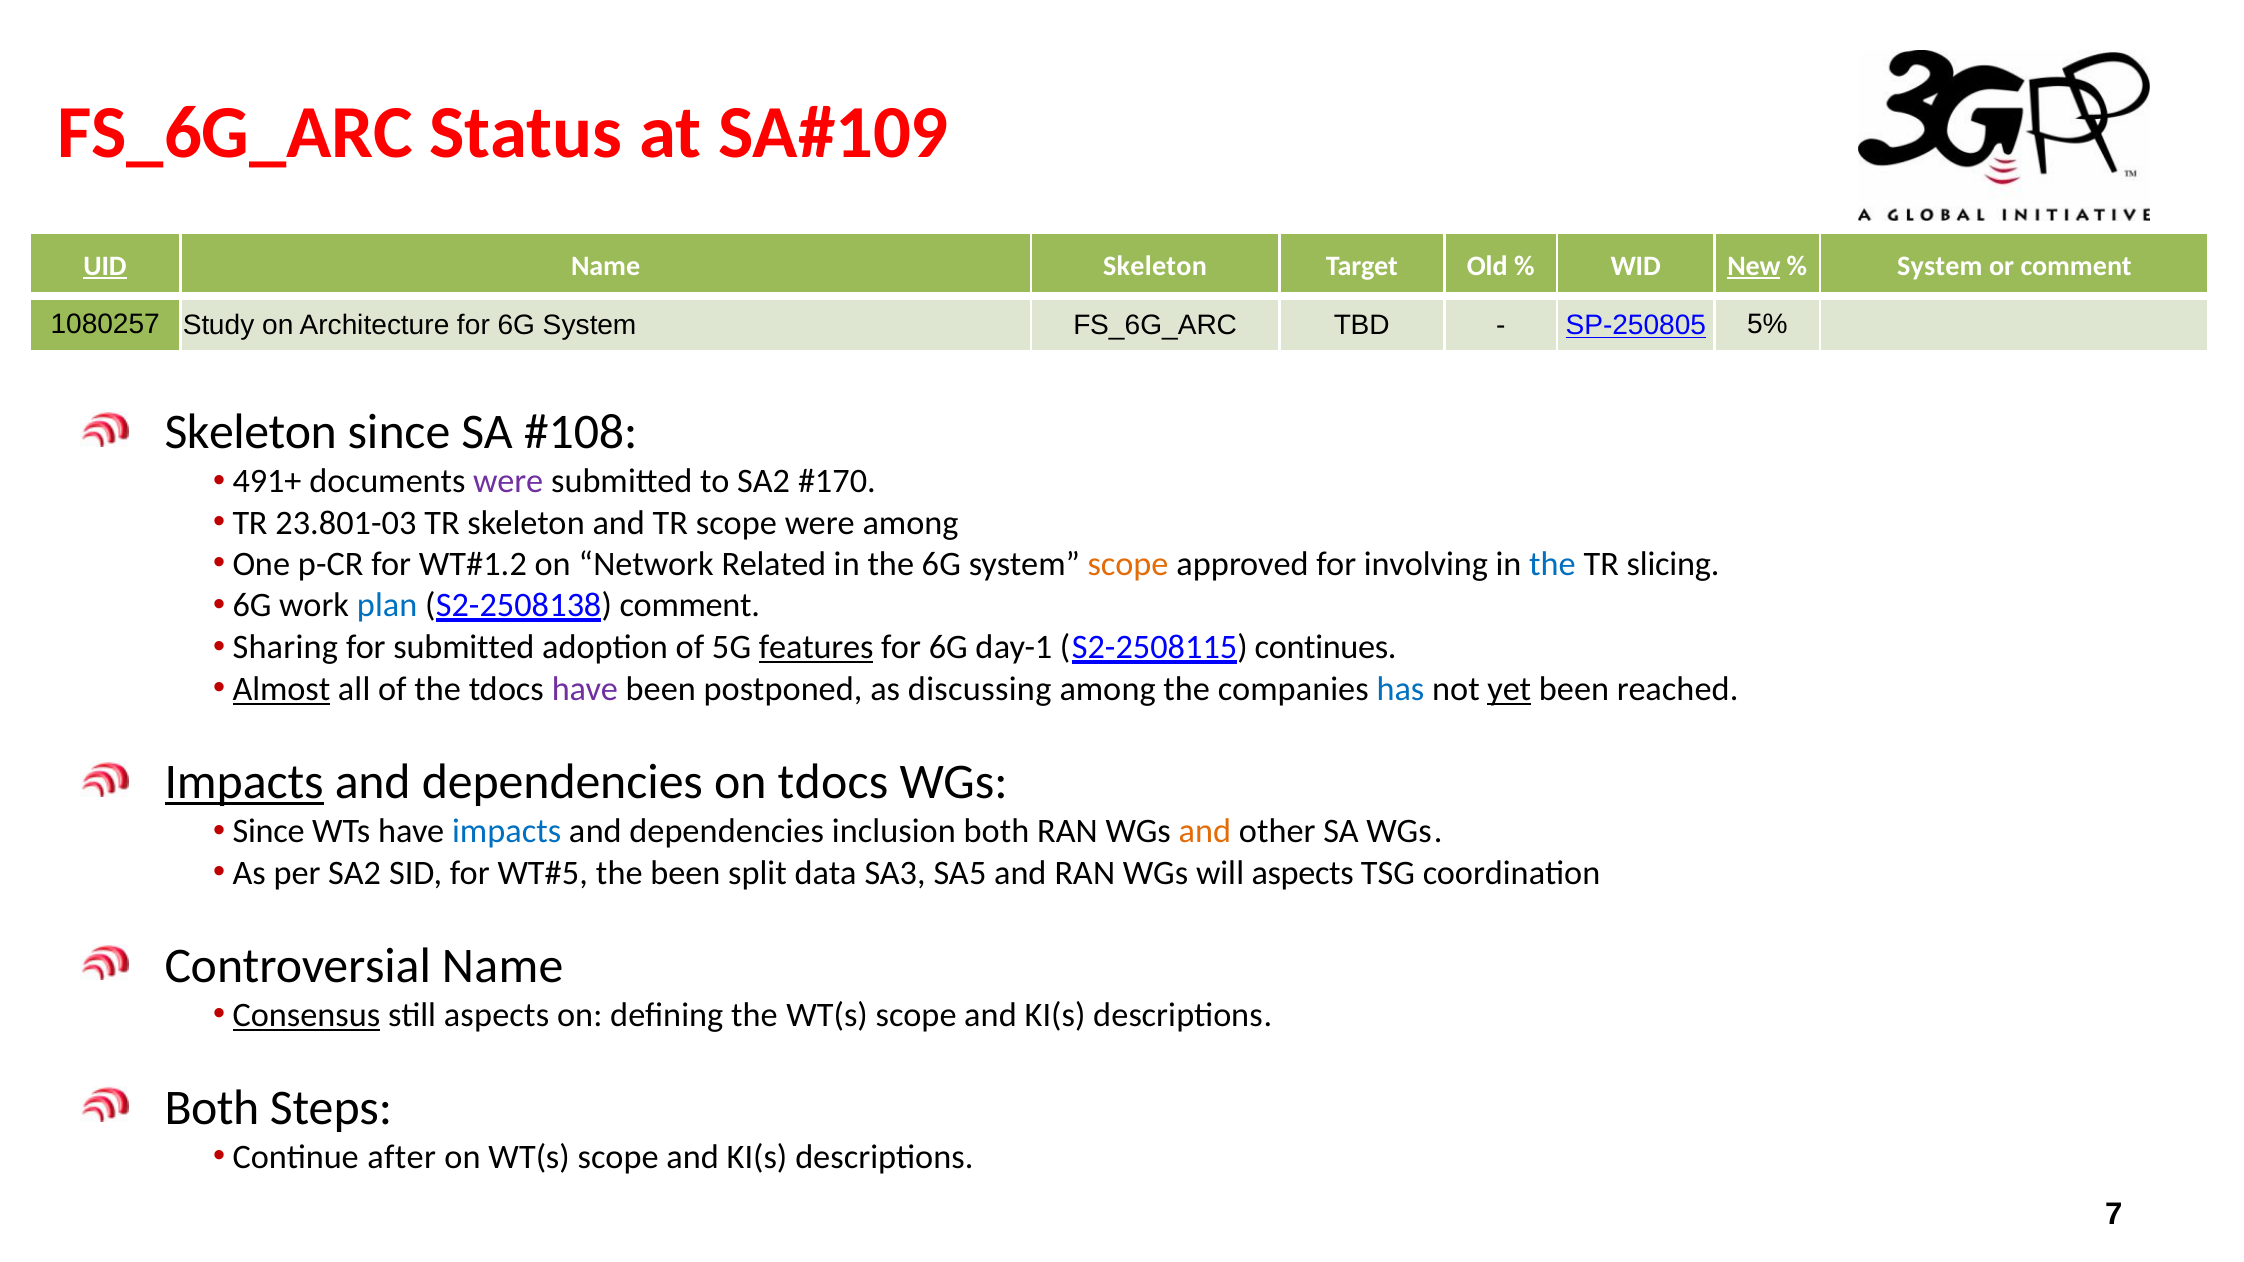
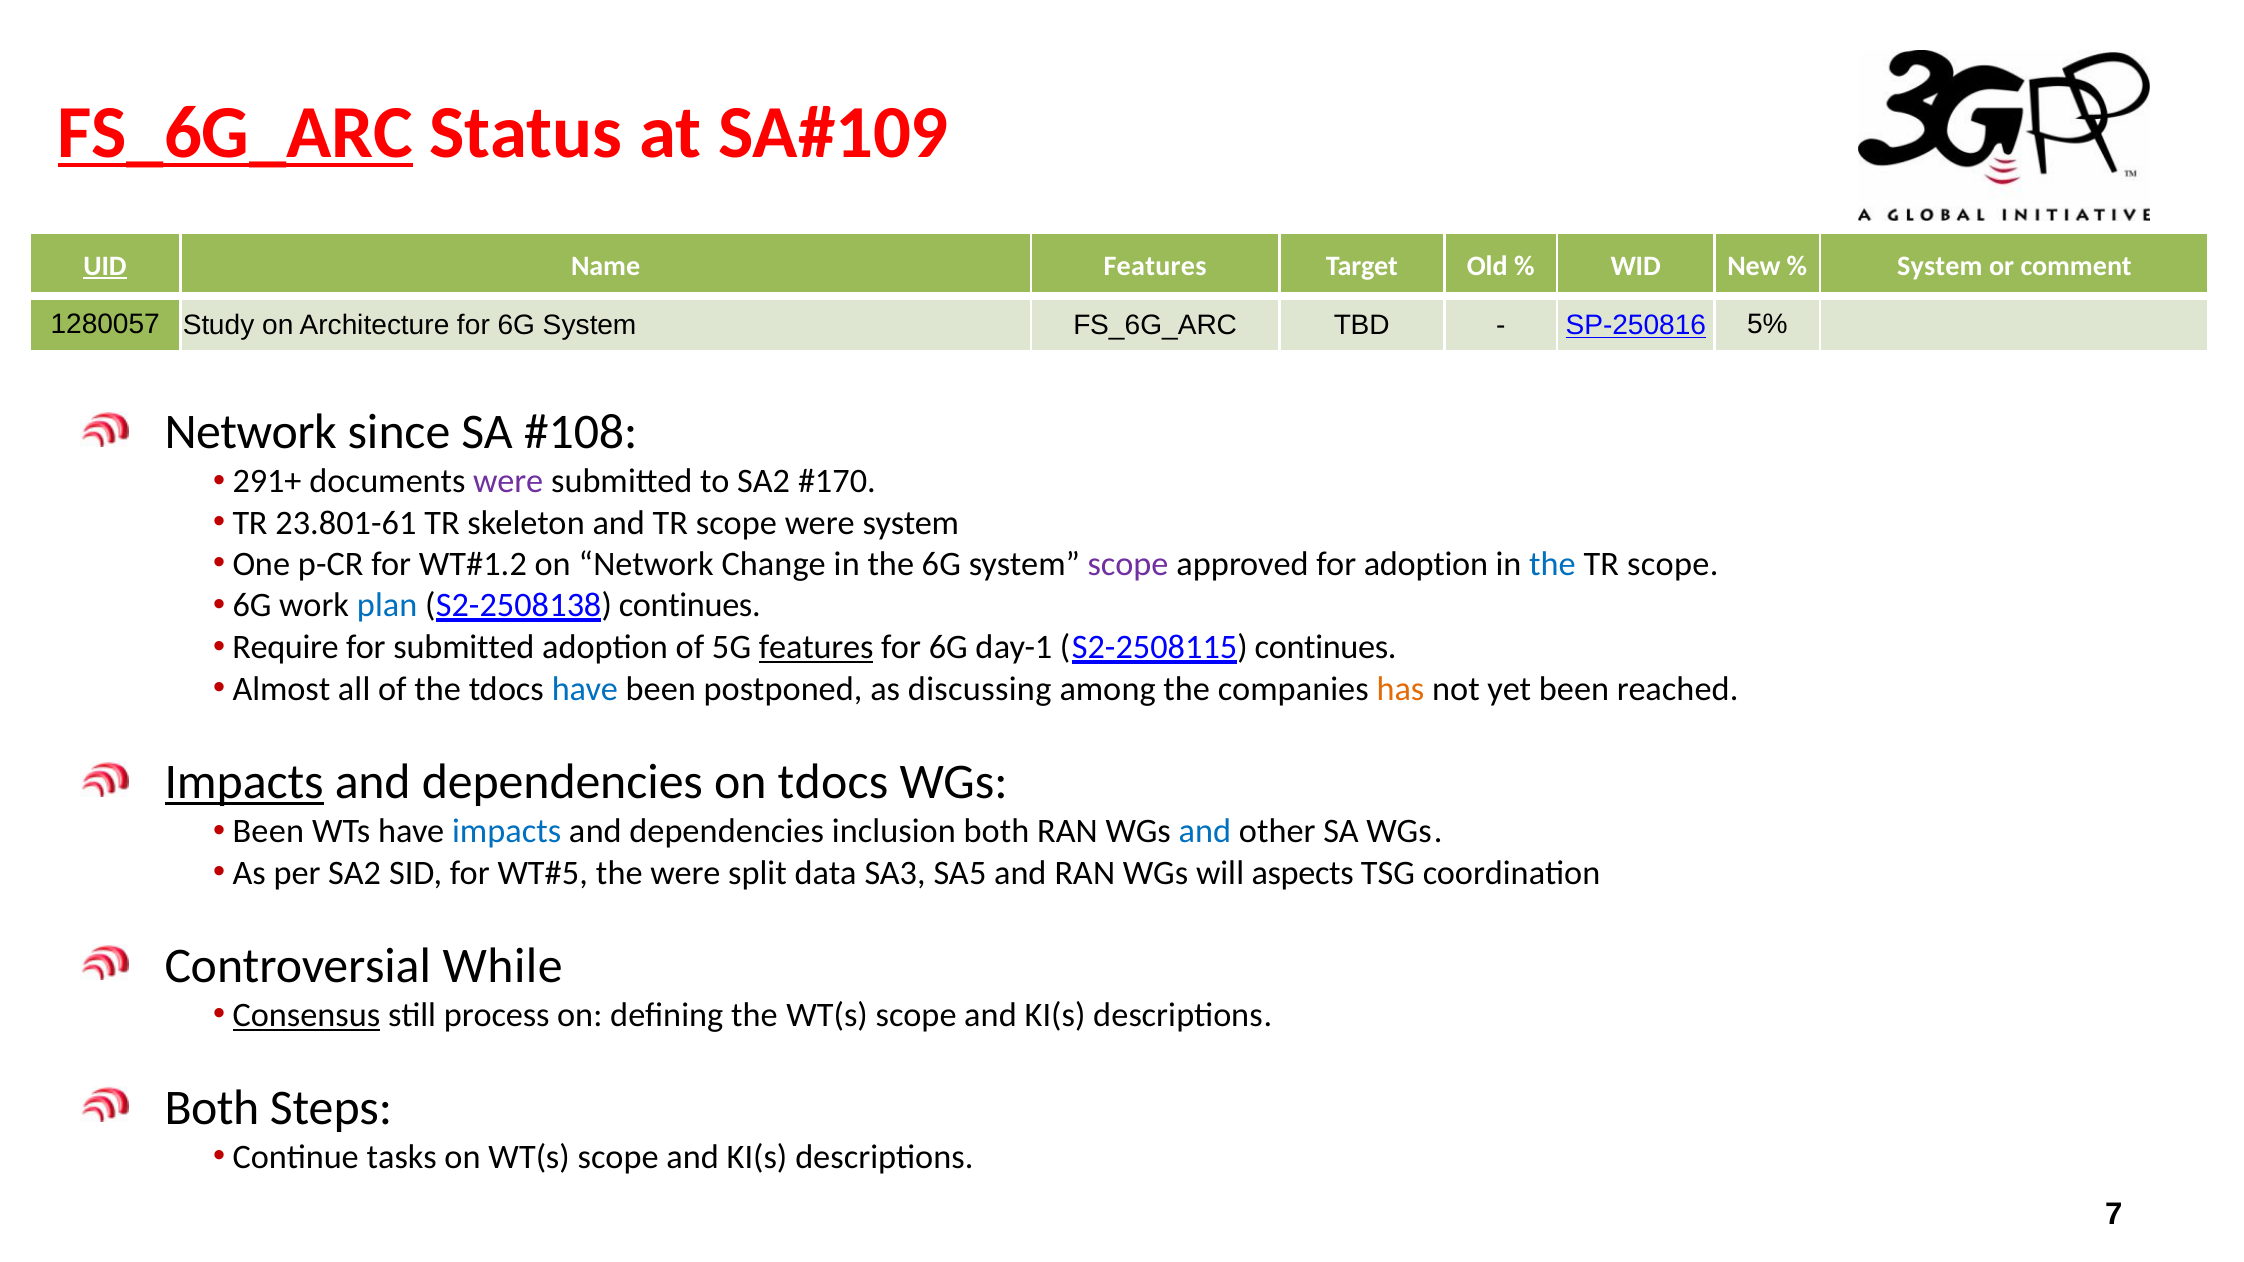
FS_6G_ARC at (235, 133) underline: none -> present
Name Skeleton: Skeleton -> Features
New underline: present -> none
1080257: 1080257 -> 1280057
SP-250805: SP-250805 -> SP-250816
Skeleton at (251, 432): Skeleton -> Network
491+: 491+ -> 291+
23.801-03: 23.801-03 -> 23.801-61
were among: among -> system
Related: Related -> Change
scope at (1128, 564) colour: orange -> purple
for involving: involving -> adoption
slicing at (1673, 564): slicing -> scope
S2-2508138 comment: comment -> continues
Sharing: Sharing -> Require
Almost underline: present -> none
have at (585, 690) colour: purple -> blue
has colour: blue -> orange
yet underline: present -> none
Since at (269, 832): Since -> Been
and at (1205, 832) colour: orange -> blue
the been: been -> were
Controversial Name: Name -> While
still aspects: aspects -> process
after: after -> tasks
